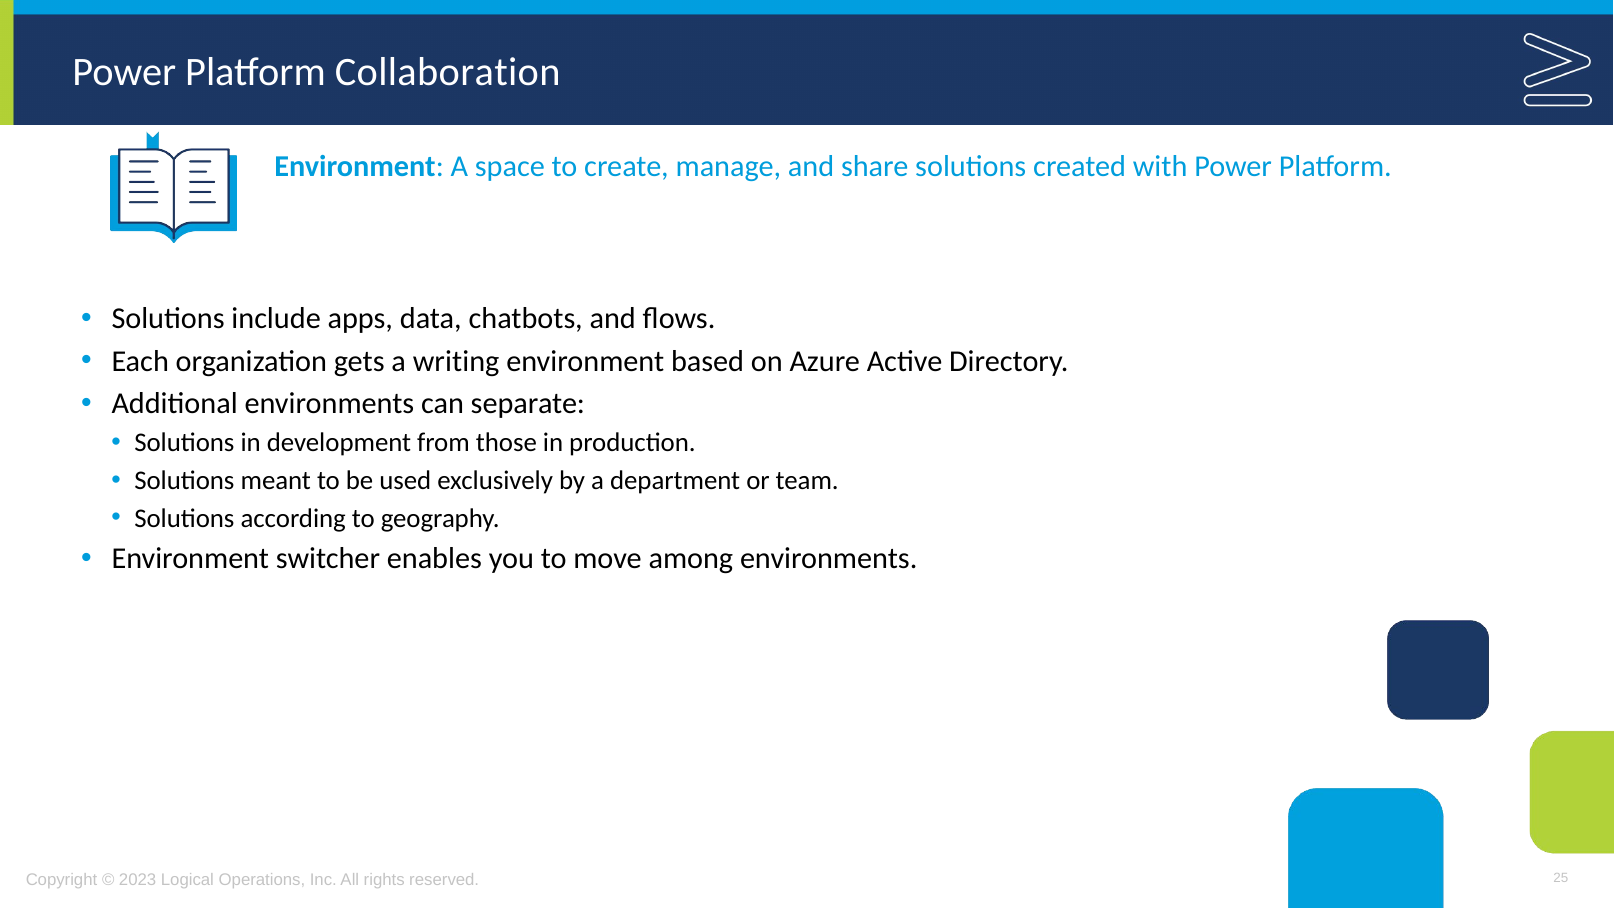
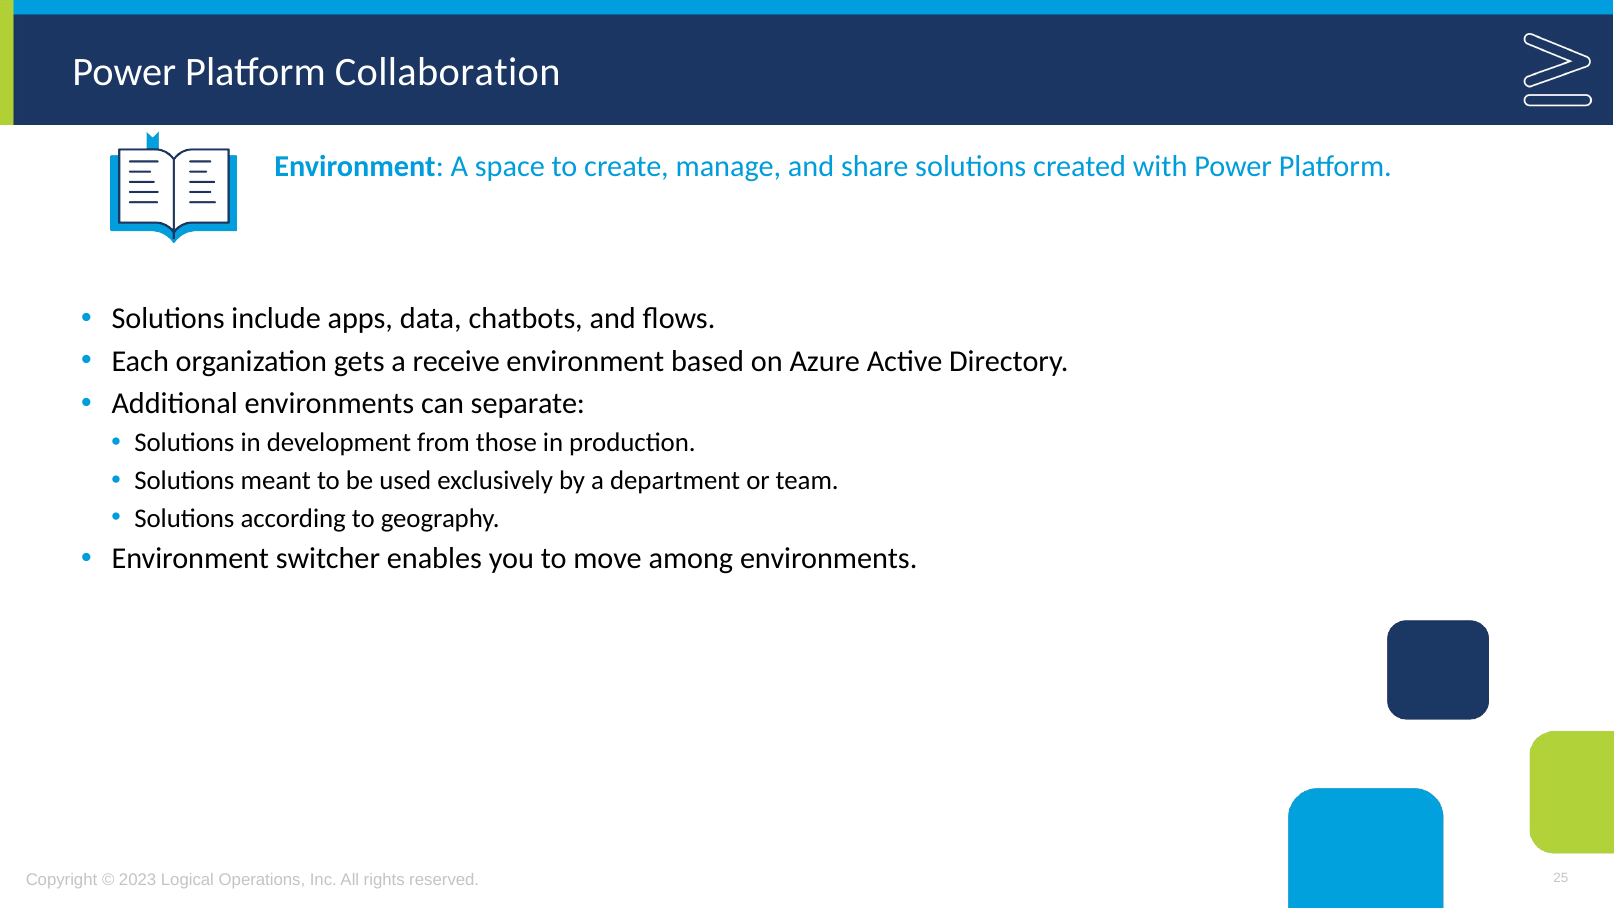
writing: writing -> receive
